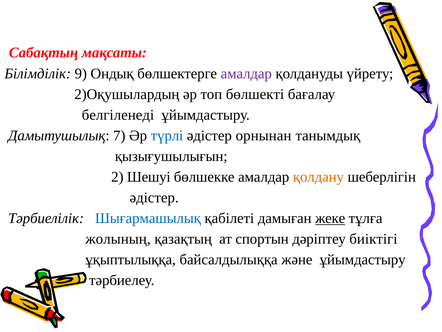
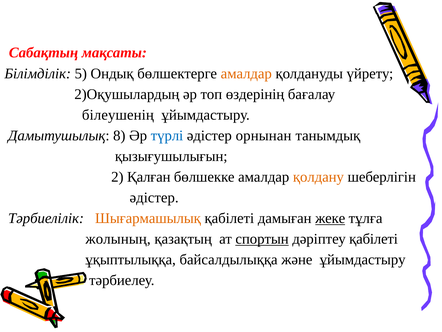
9: 9 -> 5
амалдар at (246, 74) colour: purple -> orange
бөлшекті: бөлшекті -> өздерінің
белгіленеді: белгіленеді -> білеушенің
7: 7 -> 8
Шешуі: Шешуі -> Қалған
Шығармашылық colour: blue -> orange
спортын underline: none -> present
дәріптеу биіктігі: биіктігі -> қабілеті
